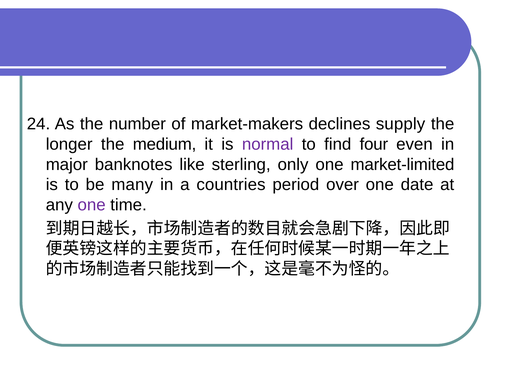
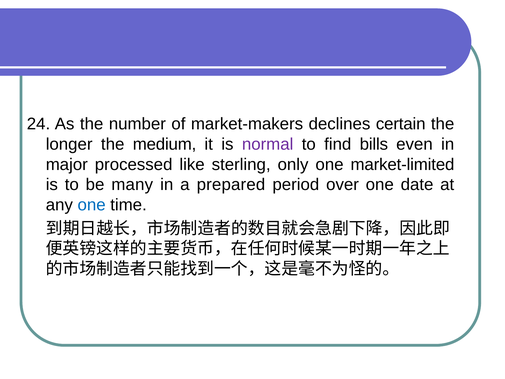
supply: supply -> certain
four: four -> bills
banknotes: banknotes -> processed
countries: countries -> prepared
one at (92, 205) colour: purple -> blue
